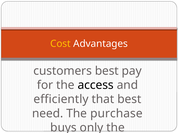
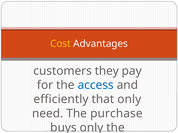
customers best: best -> they
access colour: black -> blue
that best: best -> only
